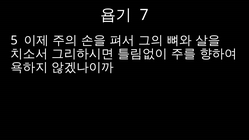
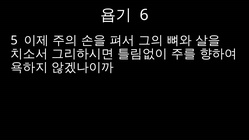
7: 7 -> 6
